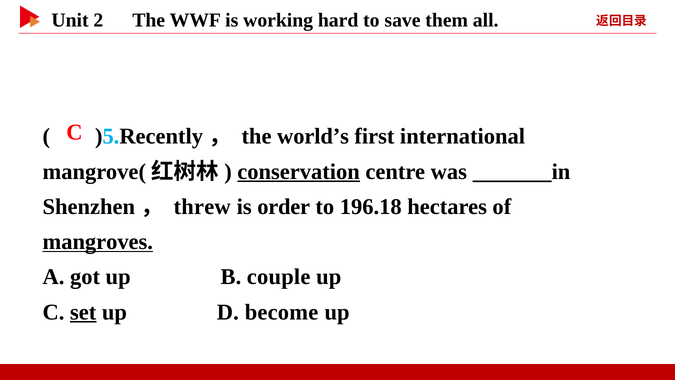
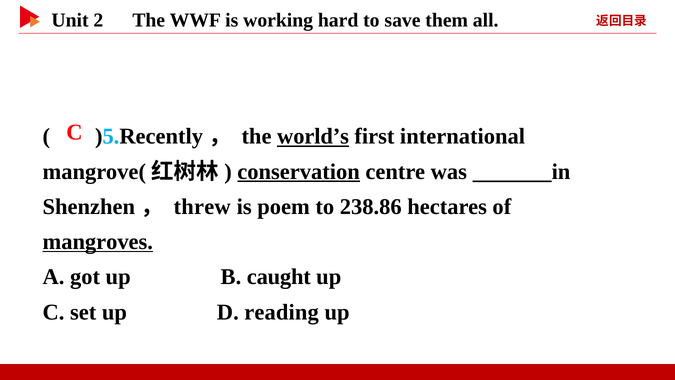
world’s underline: none -> present
order: order -> poem
196.18: 196.18 -> 238.86
couple: couple -> caught
set underline: present -> none
become: become -> reading
